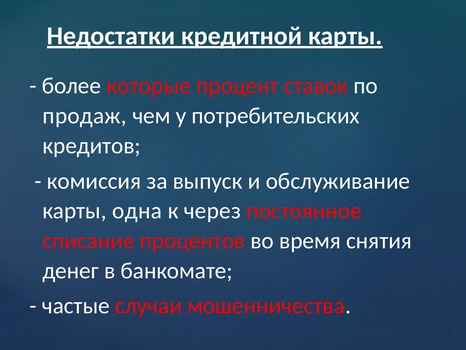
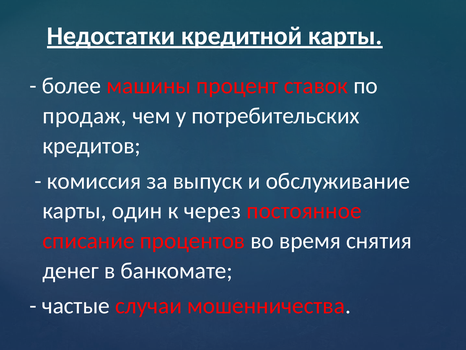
которые: которые -> машины
одна: одна -> один
